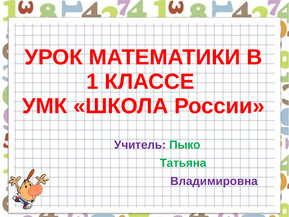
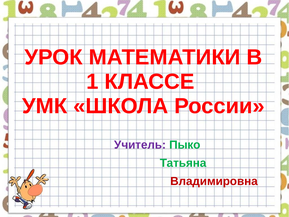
Владимировна colour: purple -> red
